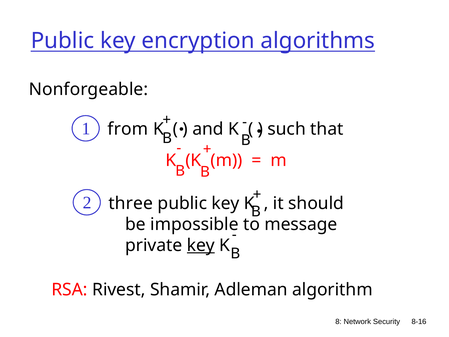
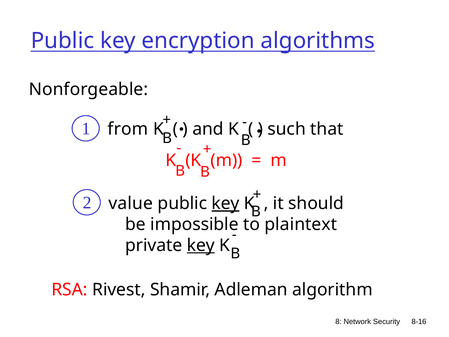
three: three -> value
key at (226, 203) underline: none -> present
message: message -> plaintext
